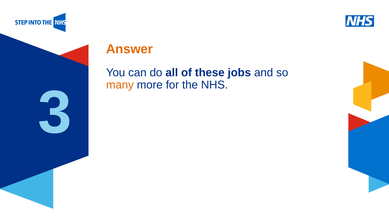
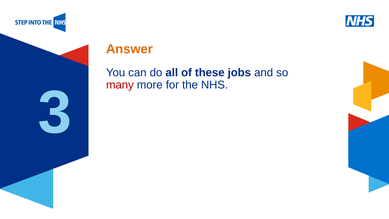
many colour: orange -> red
